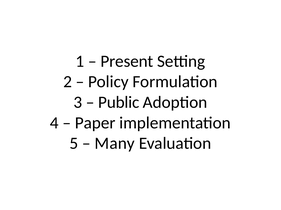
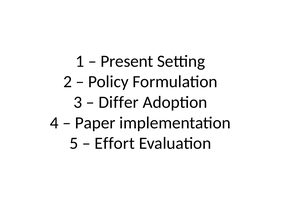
Public: Public -> Differ
Many: Many -> Effort
